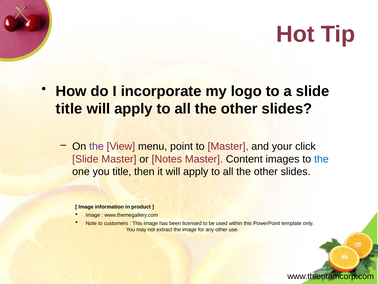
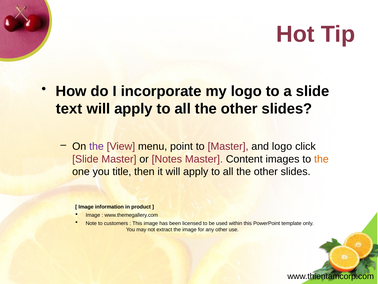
title at (69, 109): title -> text
and your: your -> logo
the at (321, 159) colour: blue -> orange
